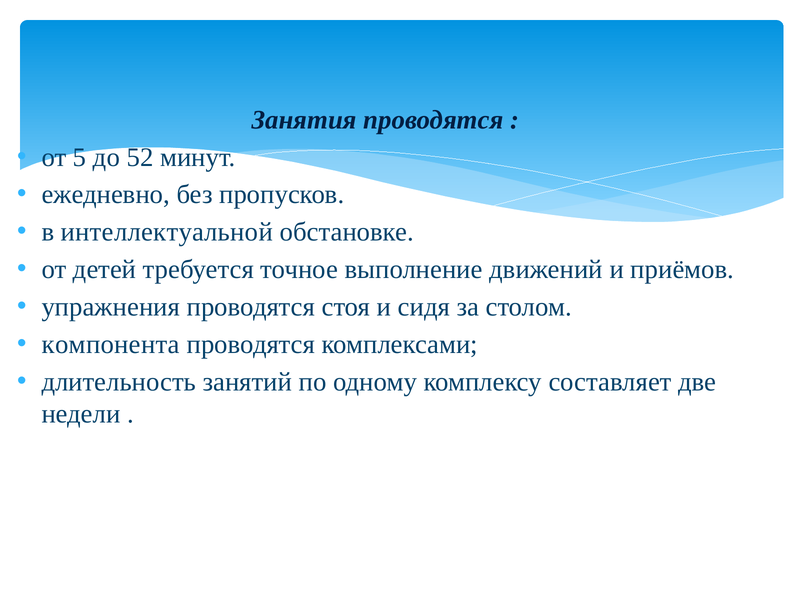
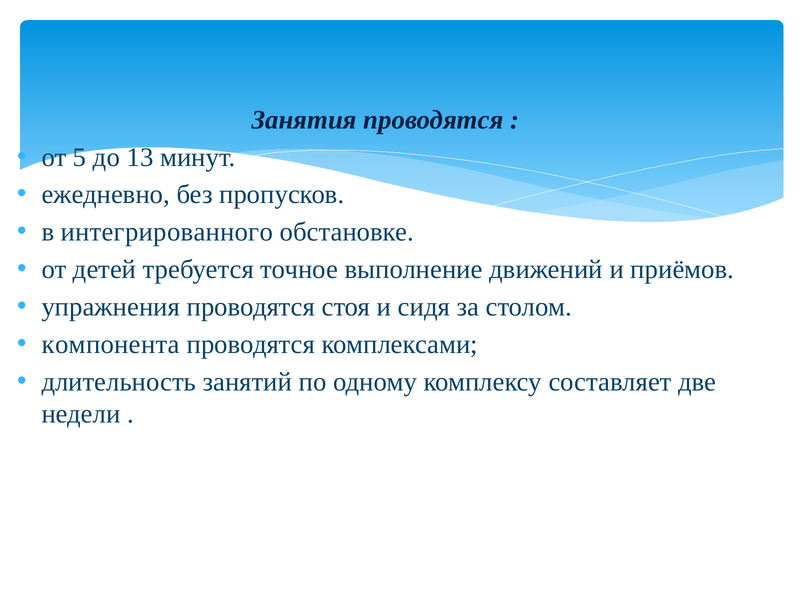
52: 52 -> 13
интеллектуальной: интеллектуальной -> интегрированного
